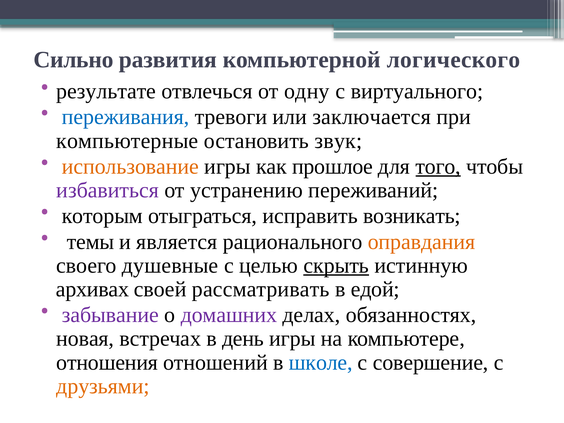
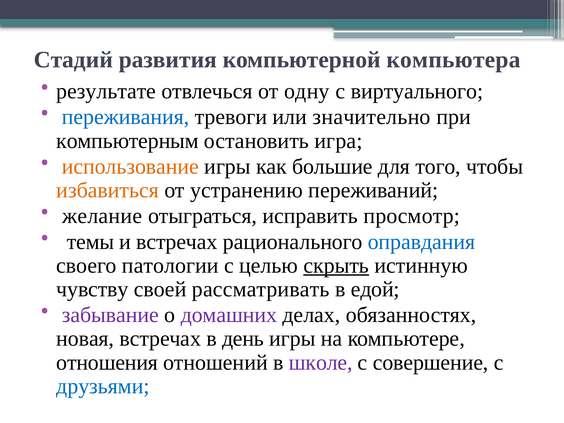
Сильно: Сильно -> Стадий
логического: логического -> компьютера
заключается: заключается -> значительно
компьютерные: компьютерные -> компьютерным
звук: звук -> игра
прошлое: прошлое -> большие
того underline: present -> none
избавиться colour: purple -> orange
которым: которым -> желание
возникать: возникать -> просмотр
и является: является -> встречах
оправдания colour: orange -> blue
душевные: душевные -> патологии
архивах: архивах -> чувству
школе colour: blue -> purple
друзьями colour: orange -> blue
